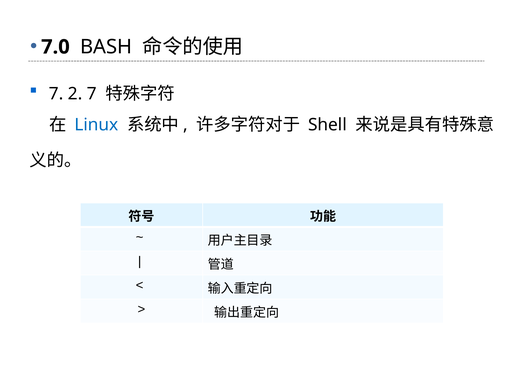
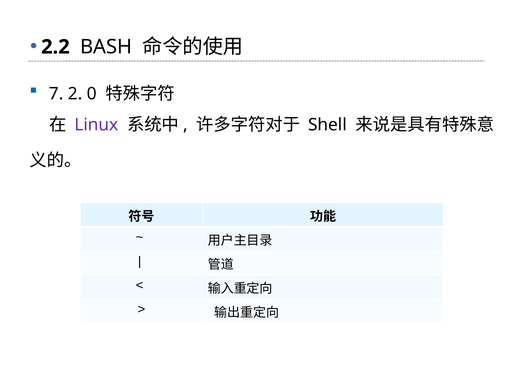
7.0: 7.0 -> 2.2
2 7: 7 -> 0
Linux colour: blue -> purple
